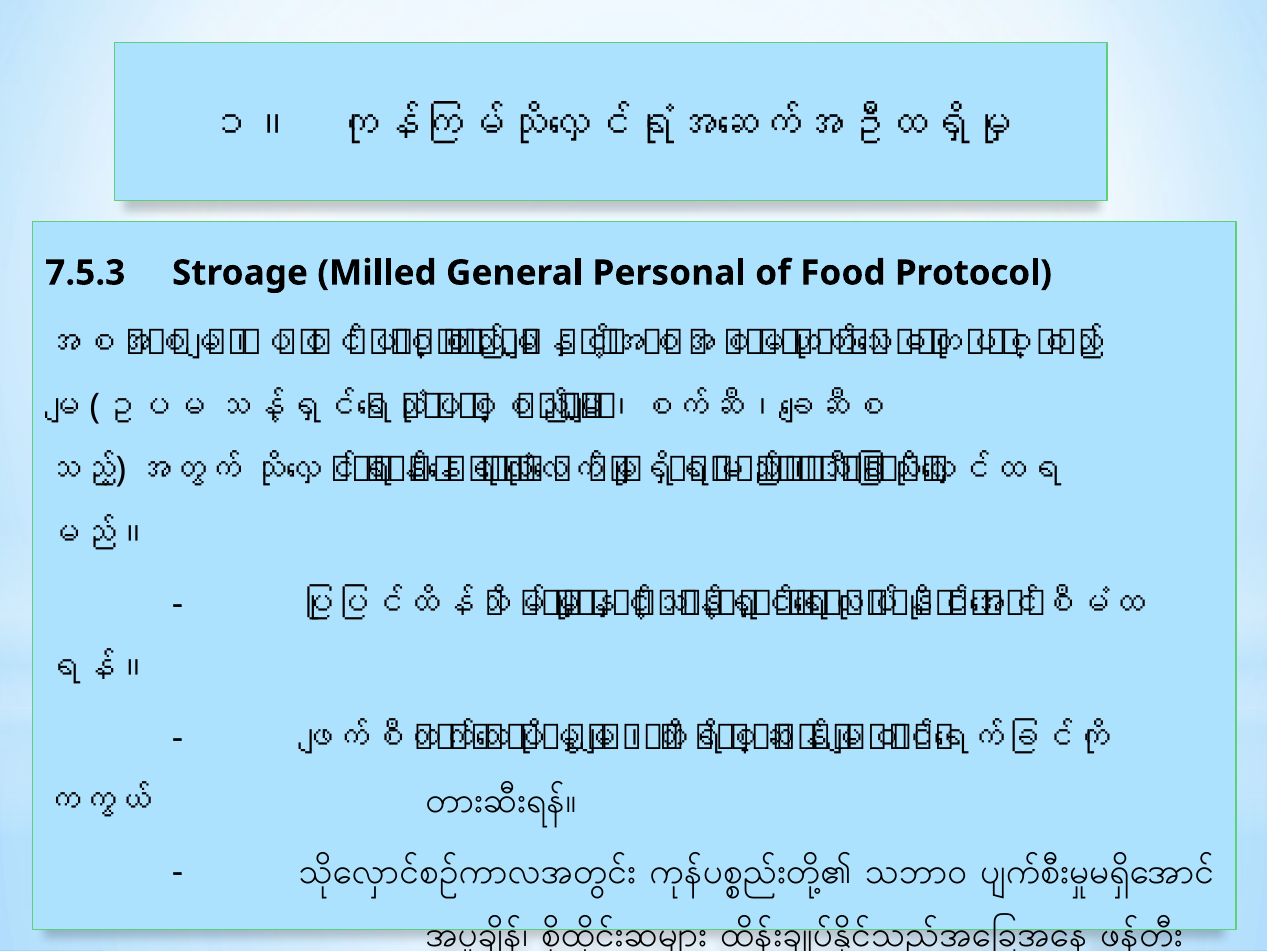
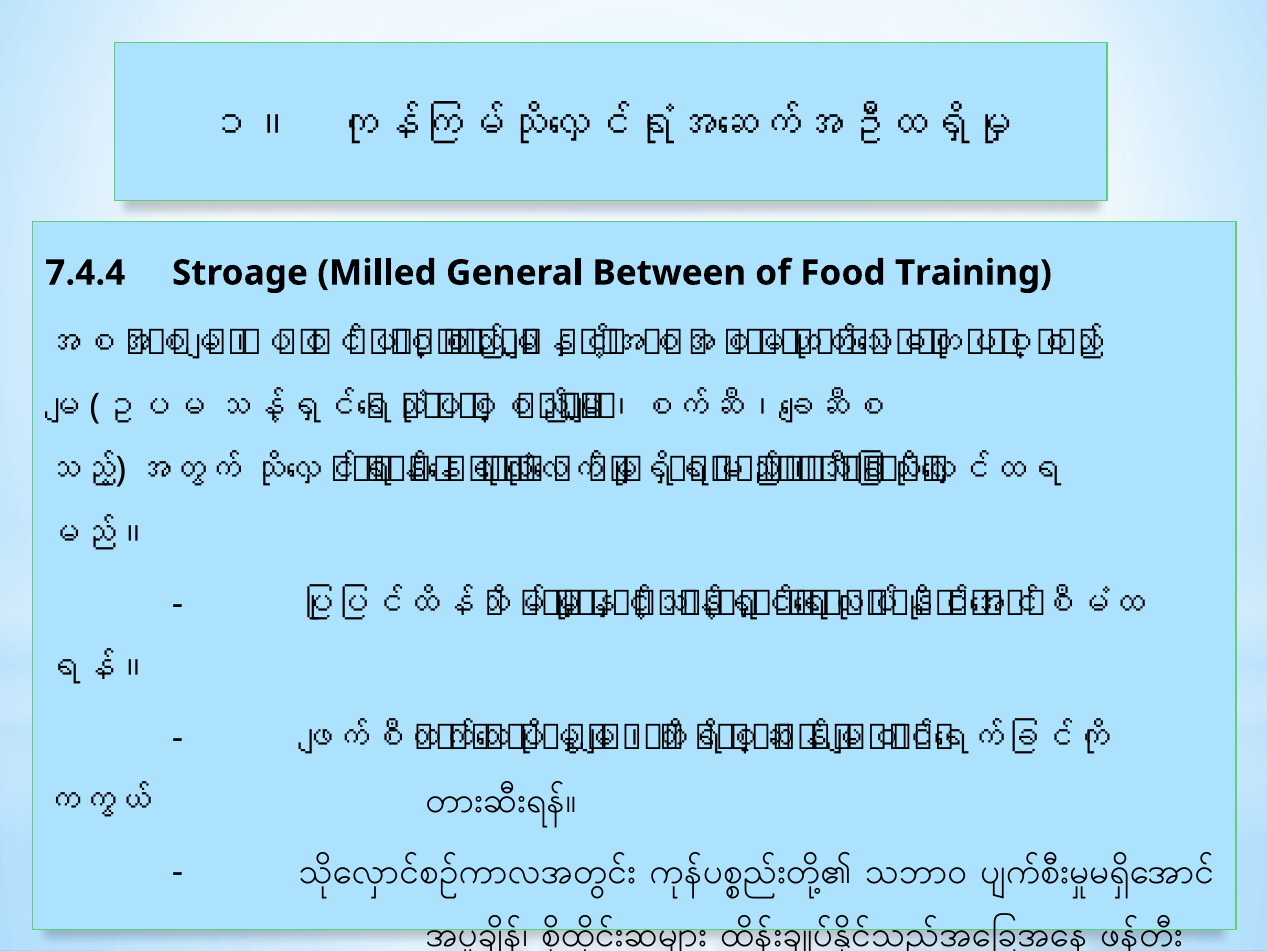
7.5.3: 7.5.3 -> 7.4.4
Personal: Personal -> Between
Protocol: Protocol -> Training
